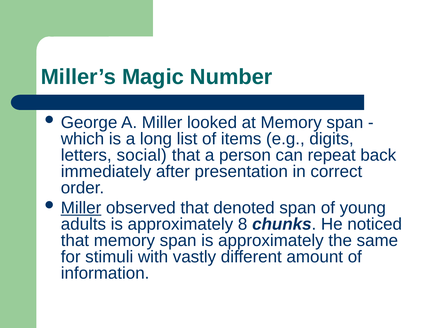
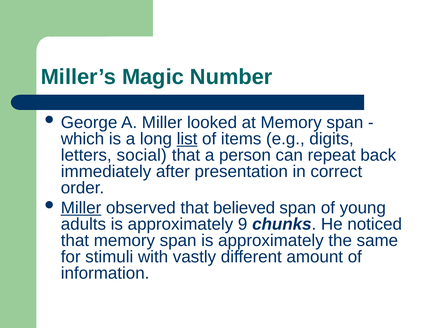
list underline: none -> present
denoted: denoted -> believed
8: 8 -> 9
